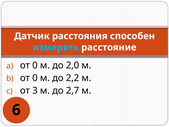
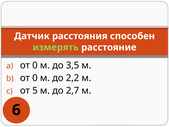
измерять colour: light blue -> light green
2,0: 2,0 -> 3,5
3: 3 -> 5
